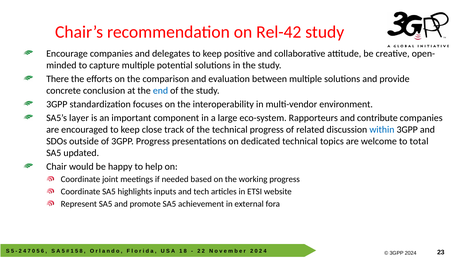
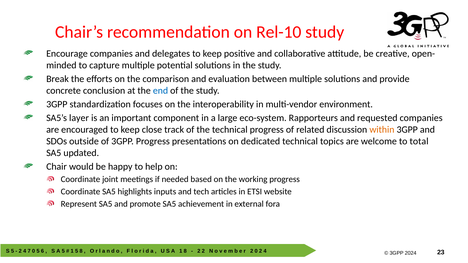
Rel-42: Rel-42 -> Rel-10
There: There -> Break
contribute: contribute -> requested
within colour: blue -> orange
